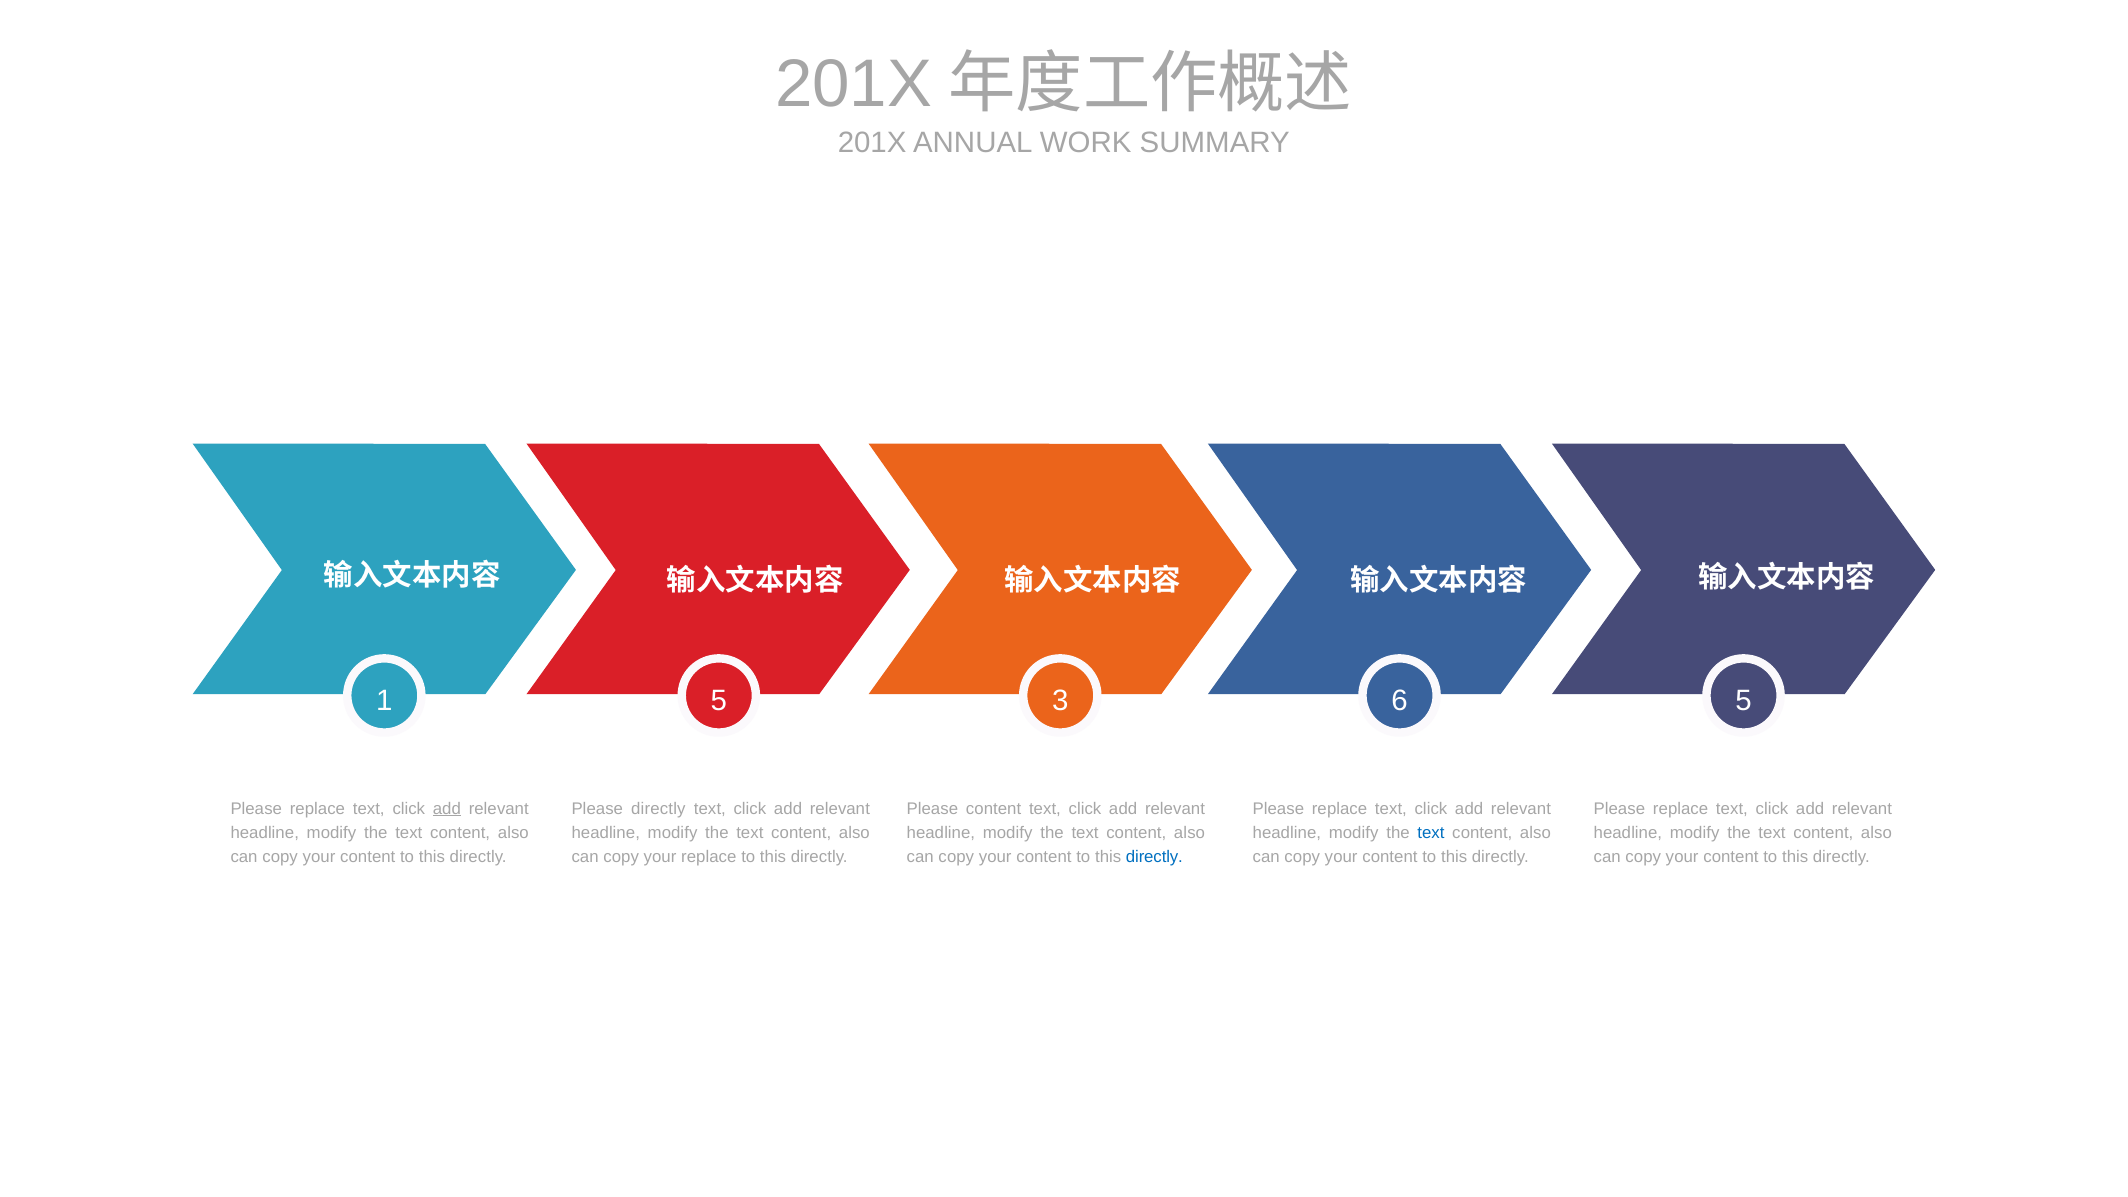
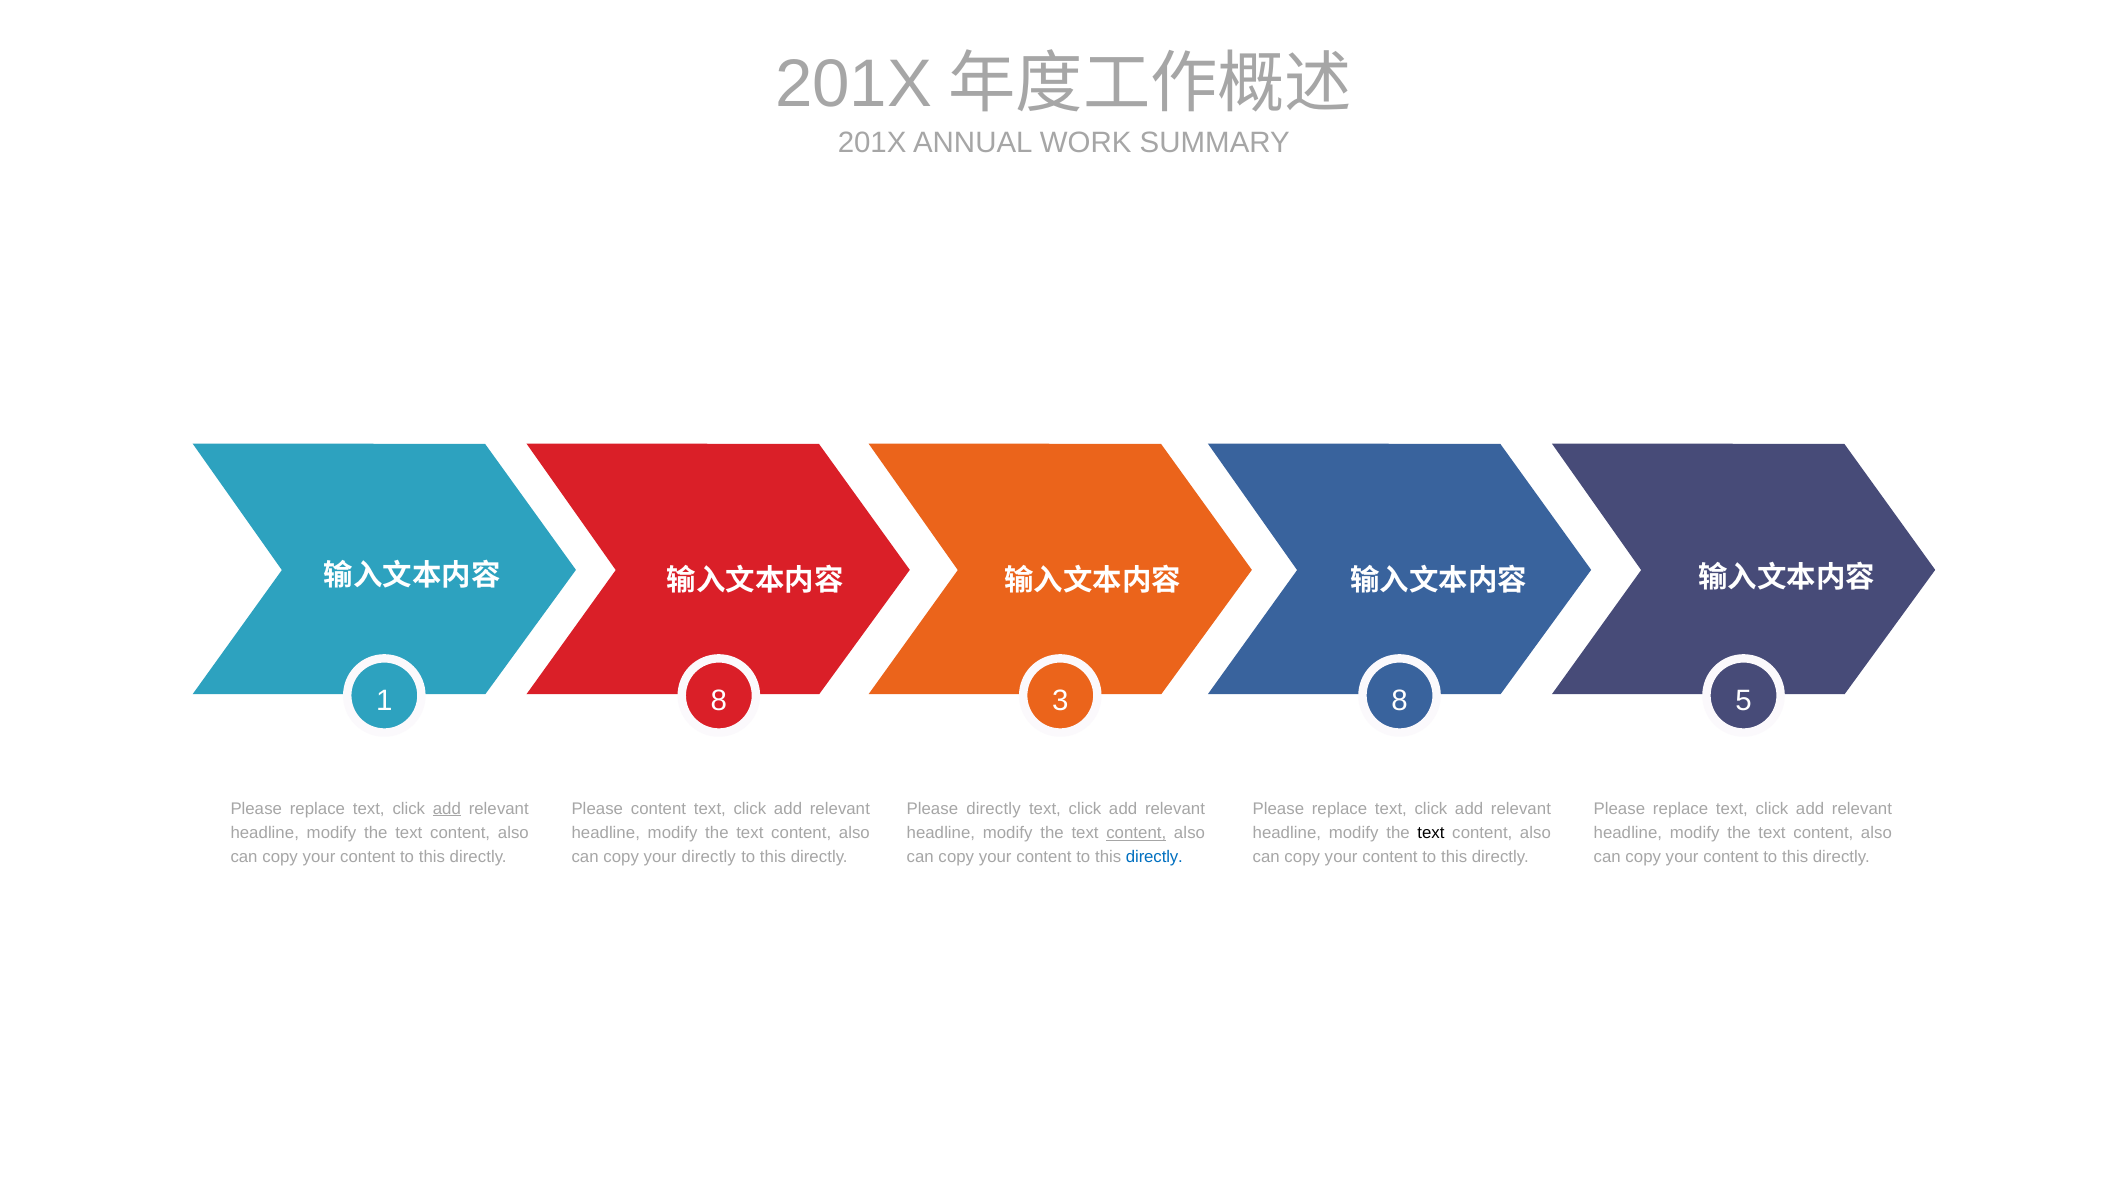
1 5: 5 -> 8
3 6: 6 -> 8
Please directly: directly -> content
Please content: content -> directly
content at (1136, 833) underline: none -> present
text at (1431, 833) colour: blue -> black
your replace: replace -> directly
